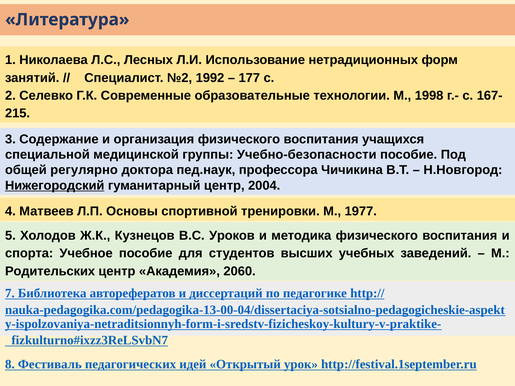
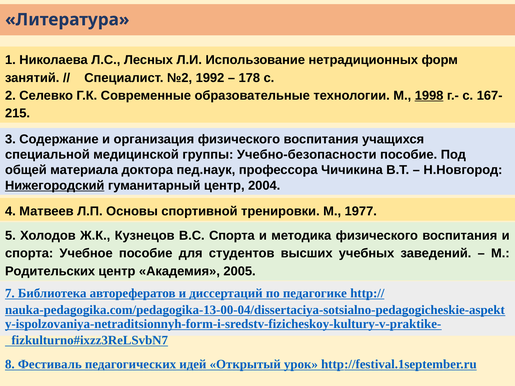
177: 177 -> 178
1998 underline: none -> present
регулярно: регулярно -> материала
В.С Уроков: Уроков -> Спорта
2060: 2060 -> 2005
